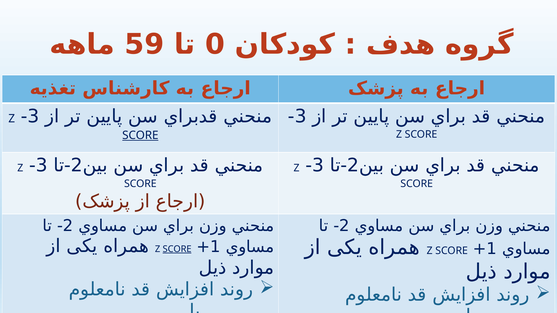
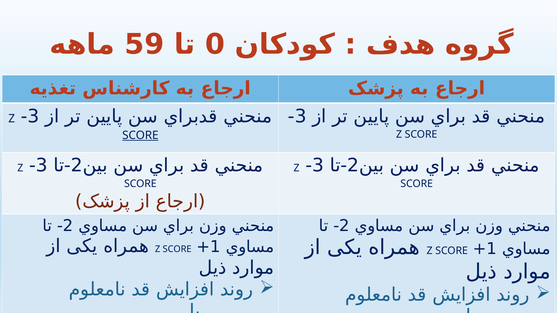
SCORE at (177, 249) underline: present -> none
